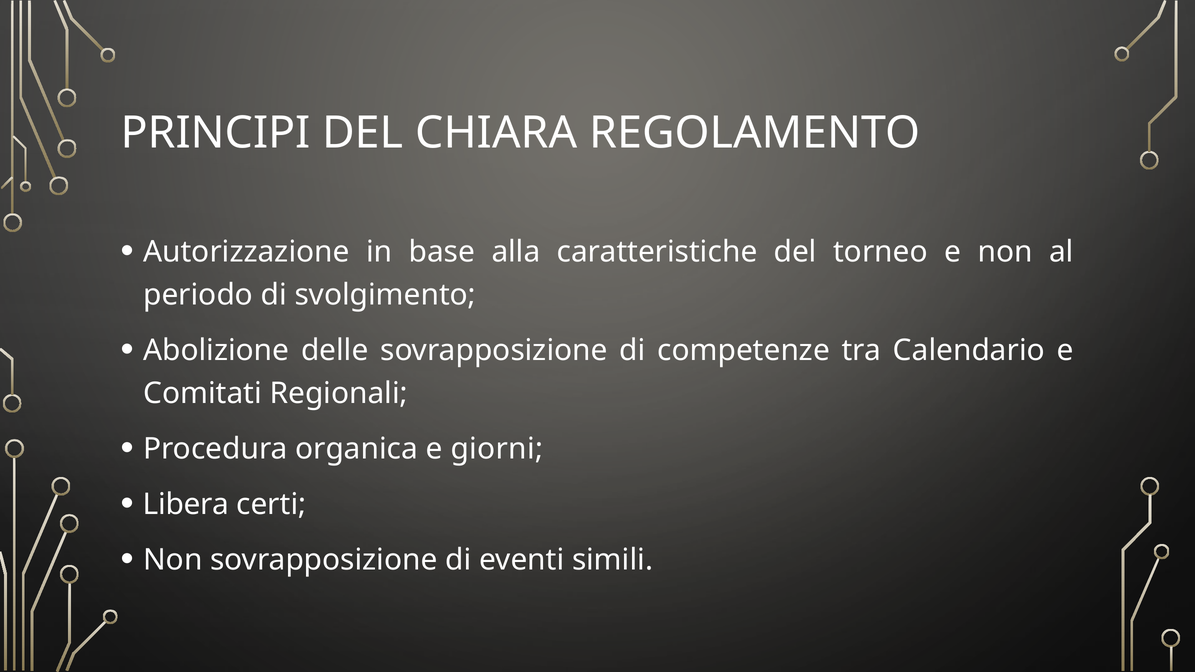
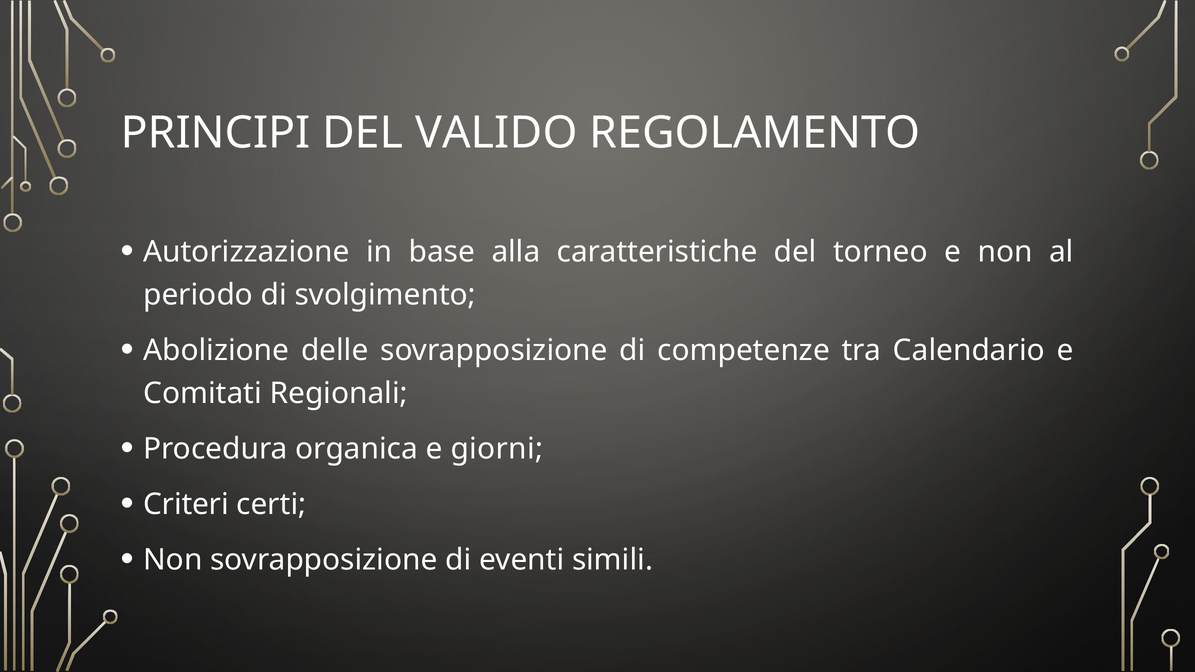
CHIARA: CHIARA -> VALIDO
Libera: Libera -> Criteri
